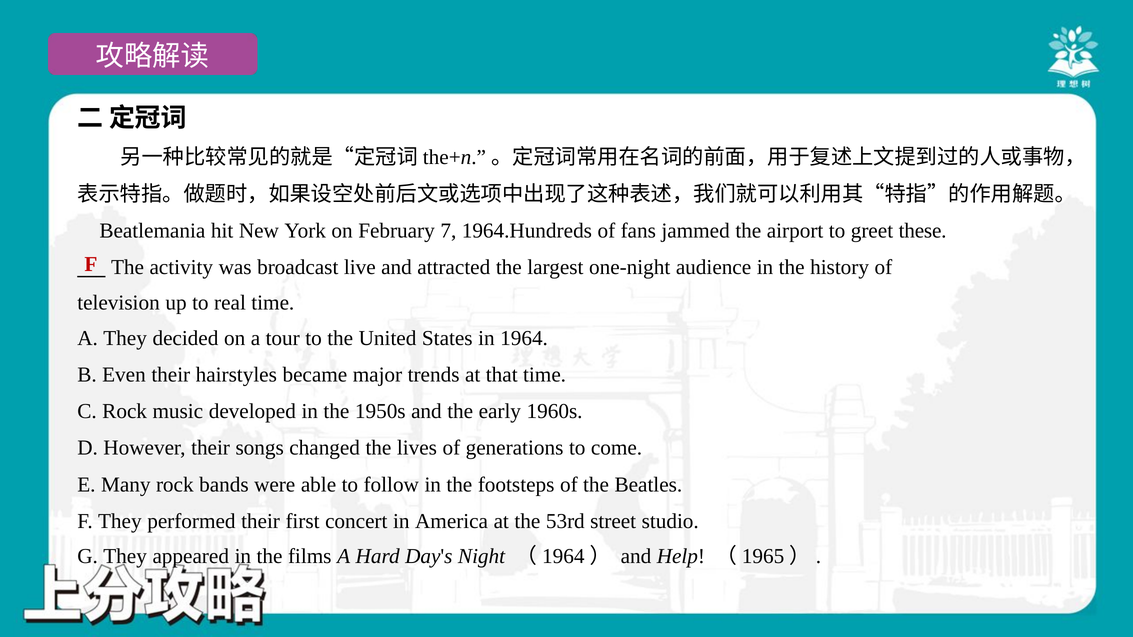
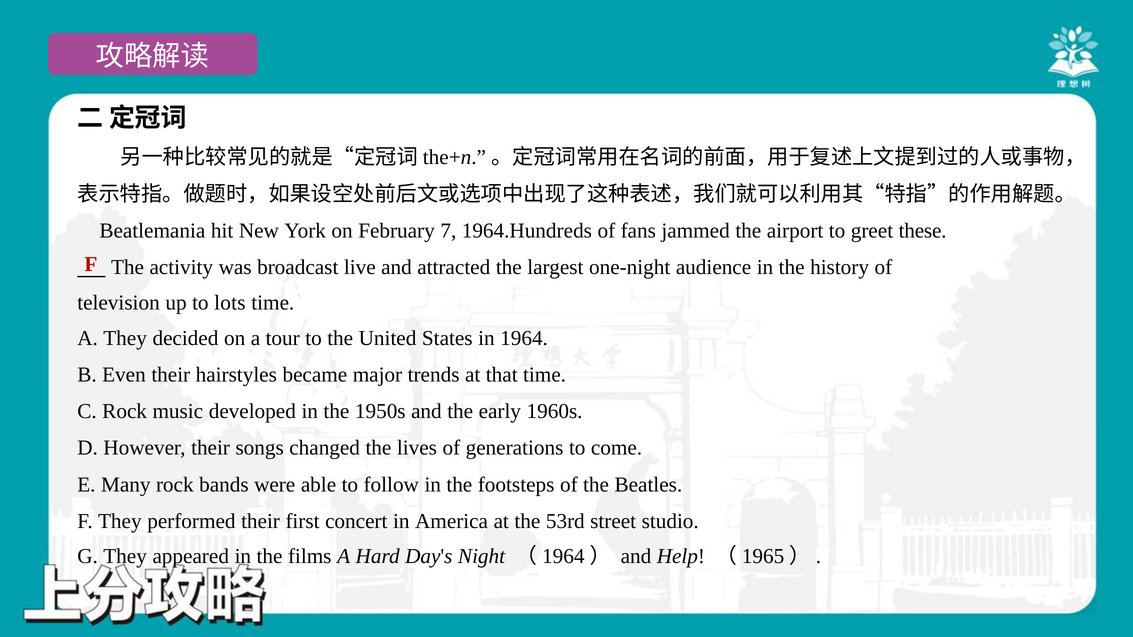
real: real -> lots
